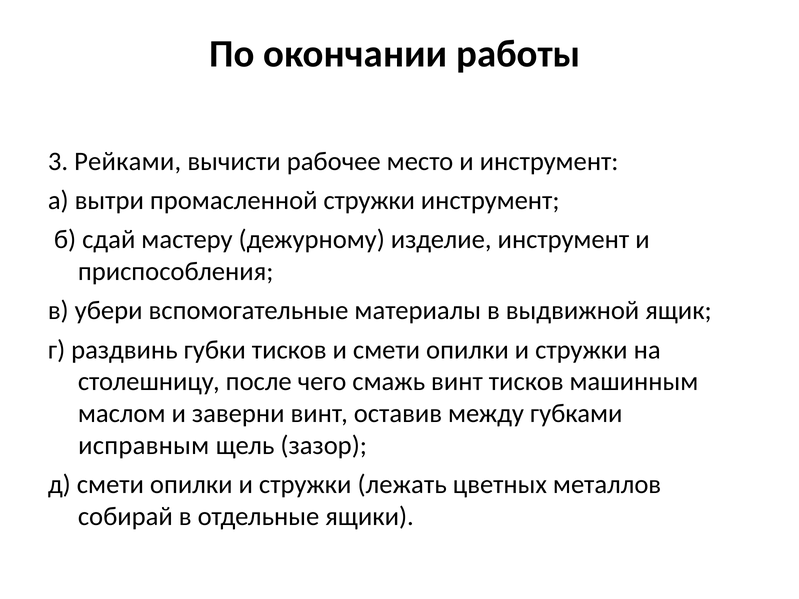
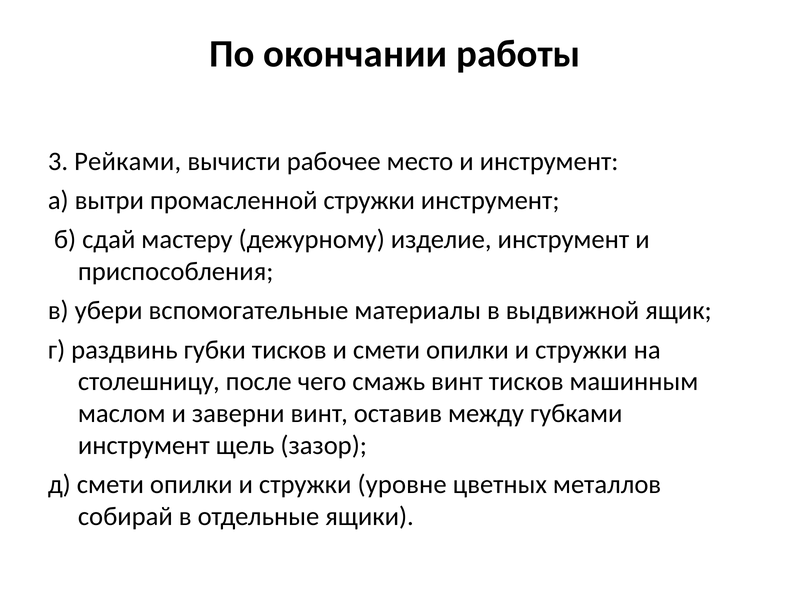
исправным at (144, 446): исправным -> инструмент
лежать: лежать -> уровне
